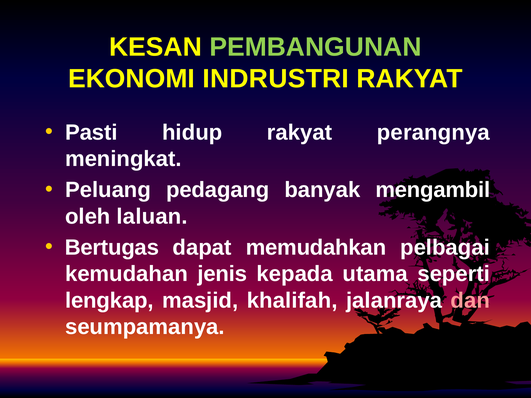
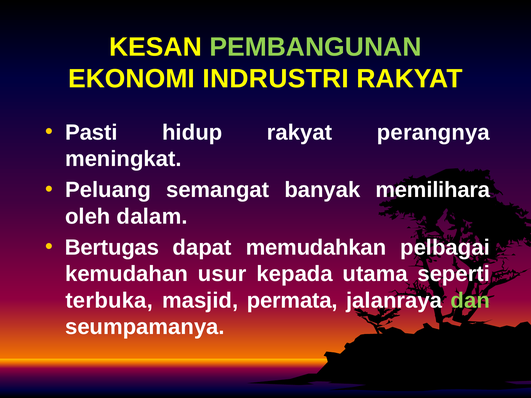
pedagang: pedagang -> semangat
mengambil: mengambil -> memilihara
laluan: laluan -> dalam
jenis: jenis -> usur
lengkap: lengkap -> terbuka
khalifah: khalifah -> permata
dan colour: pink -> light green
